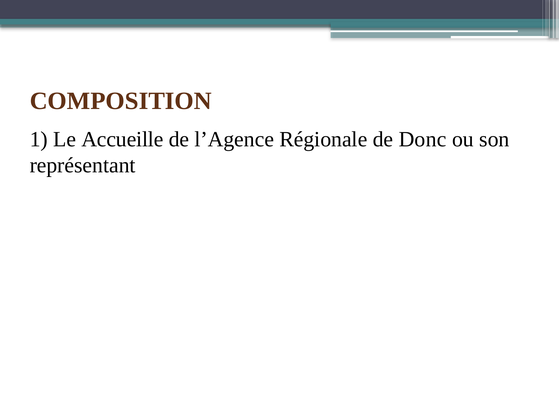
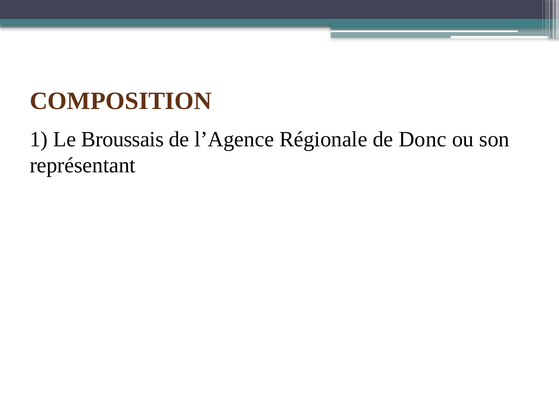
Accueille: Accueille -> Broussais
